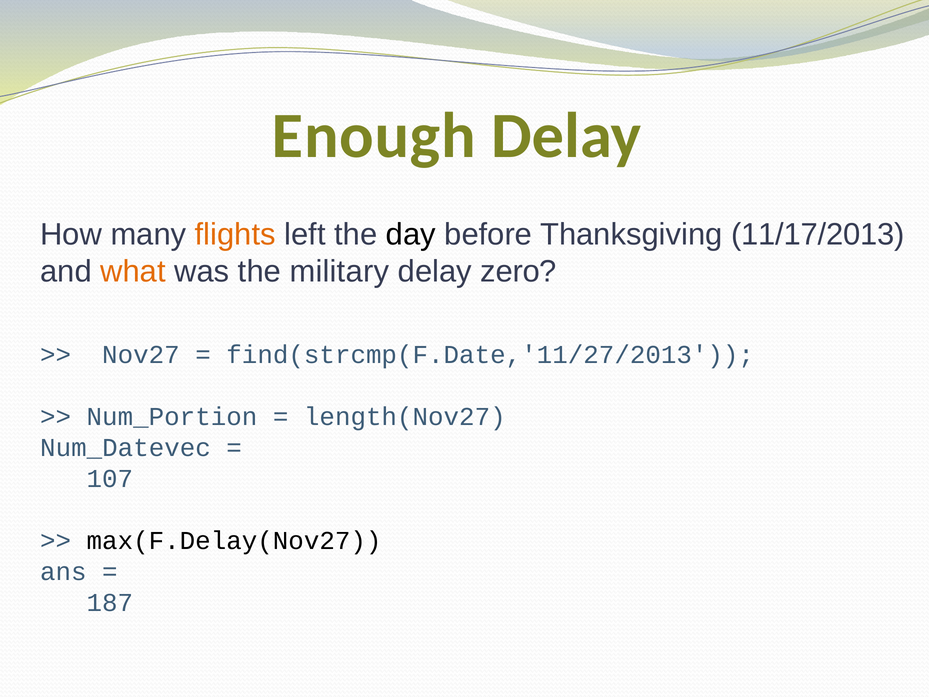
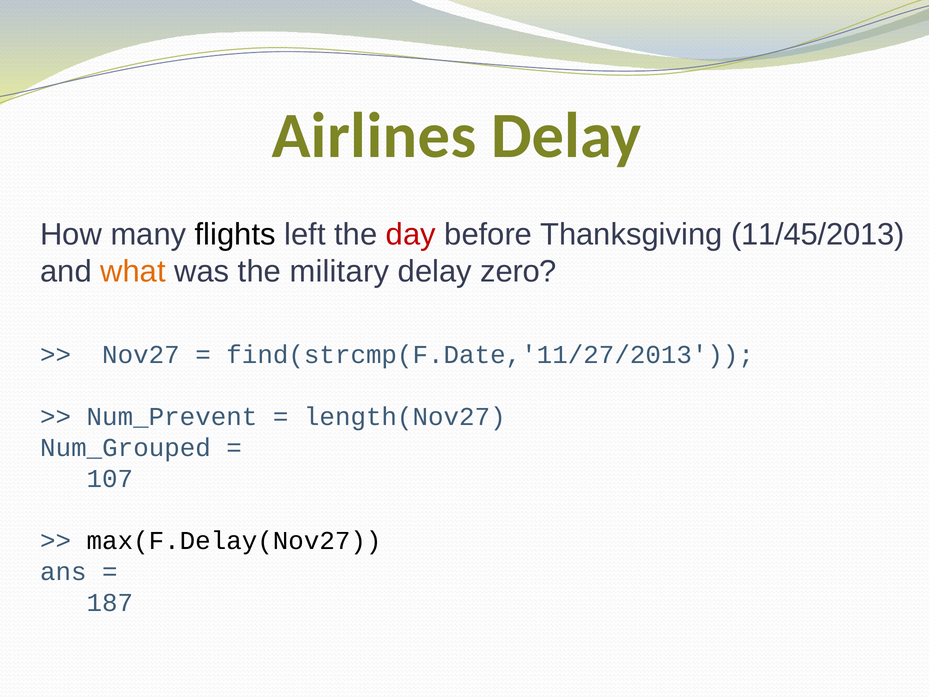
Enough: Enough -> Airlines
flights colour: orange -> black
day colour: black -> red
11/17/2013: 11/17/2013 -> 11/45/2013
Num_Portion: Num_Portion -> Num_Prevent
Num_Datevec: Num_Datevec -> Num_Grouped
